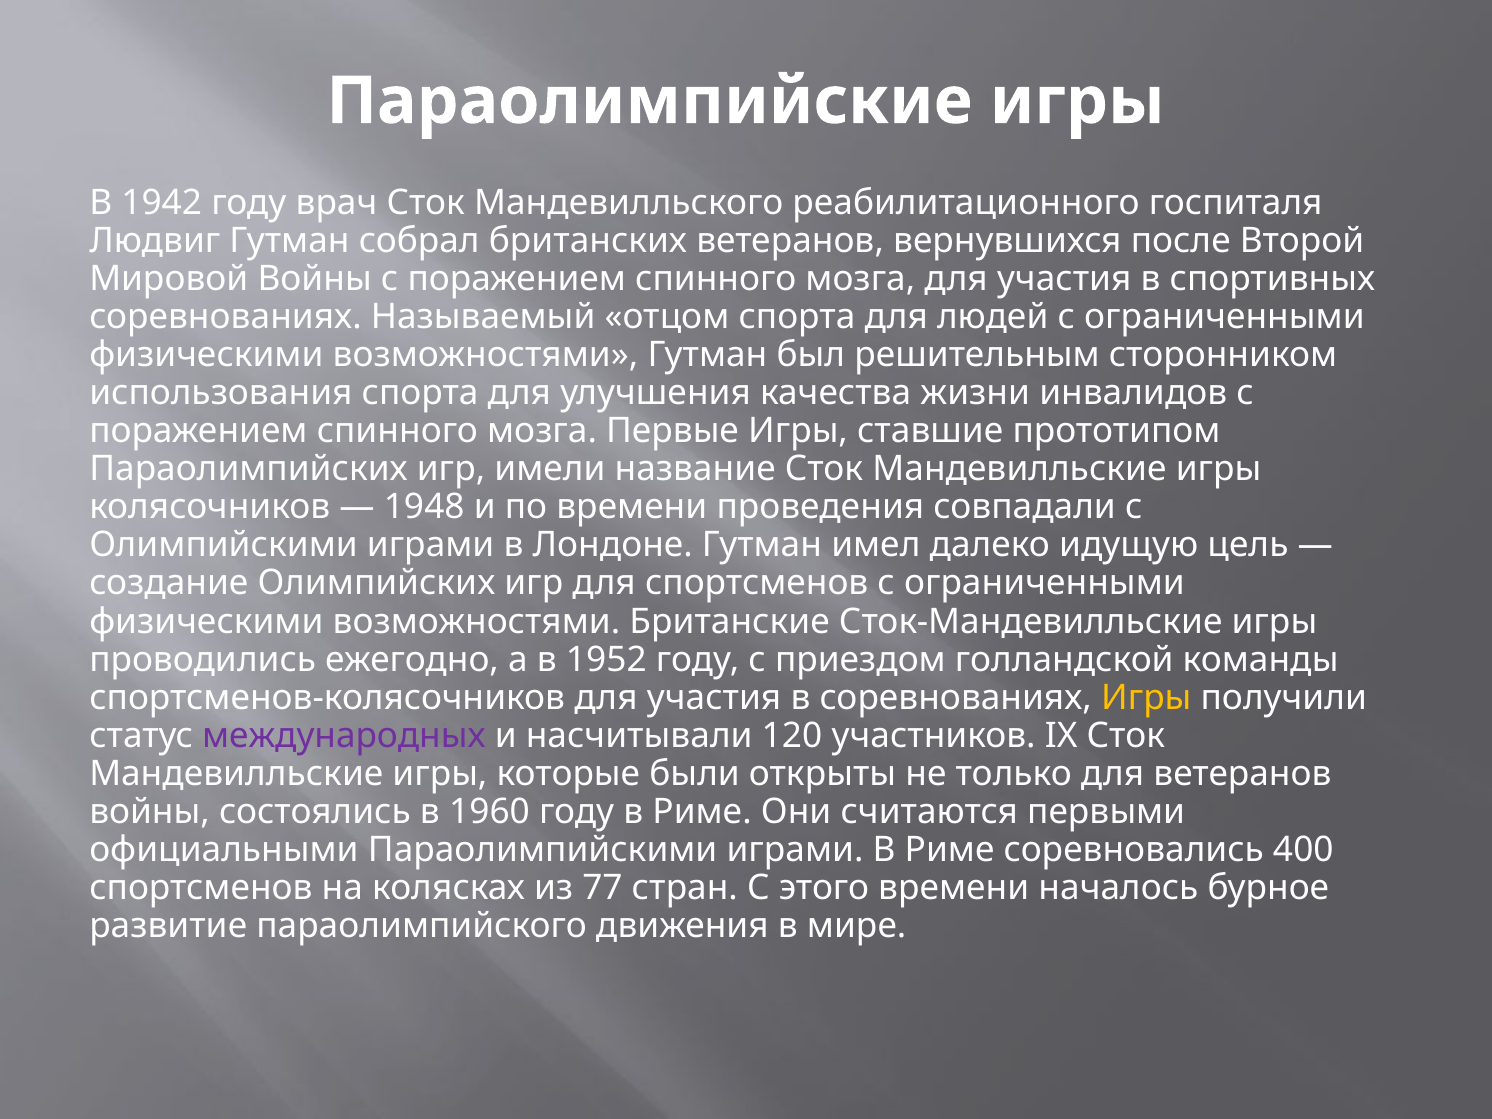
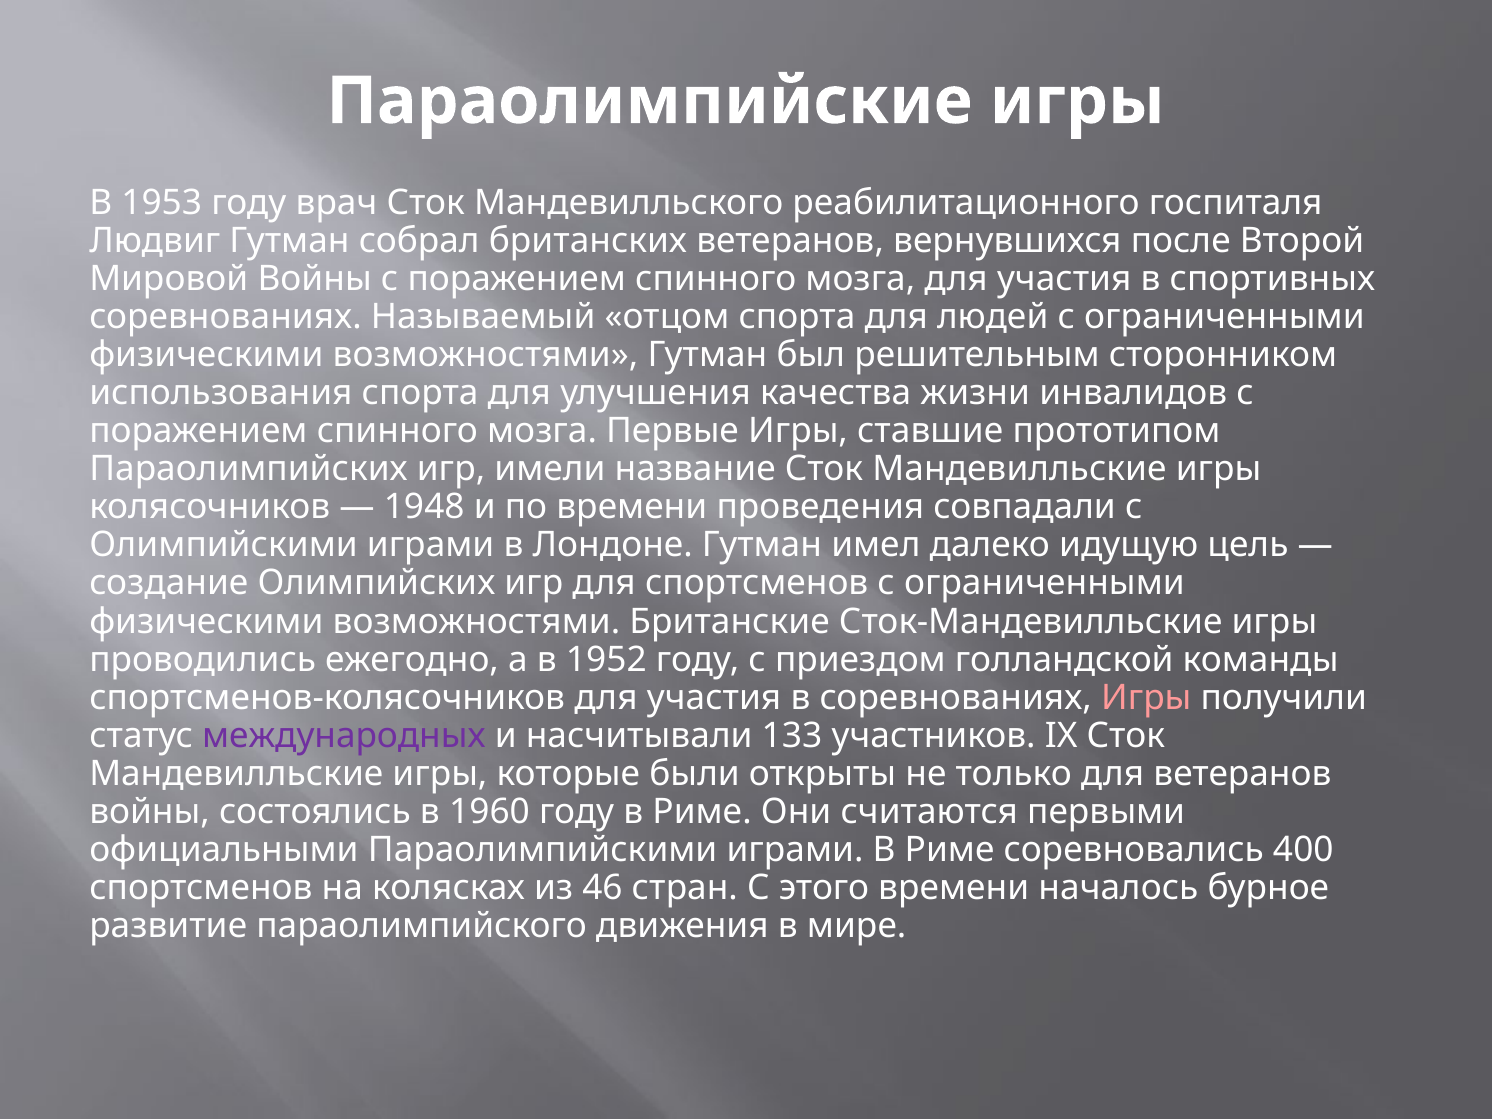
1942: 1942 -> 1953
Игры at (1146, 698) colour: yellow -> pink
120: 120 -> 133
77: 77 -> 46
